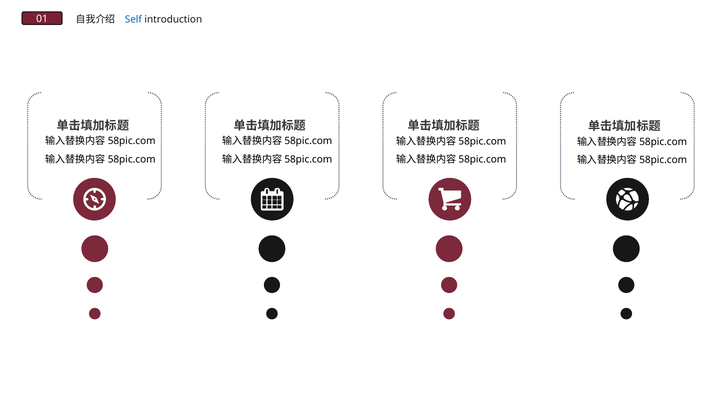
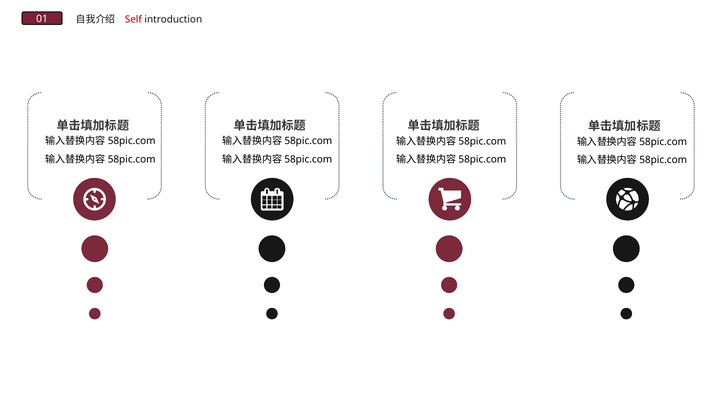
Self colour: blue -> red
